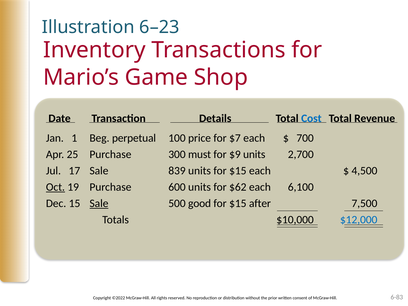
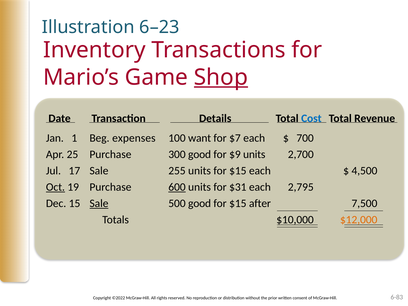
Shop underline: none -> present
perpetual: perpetual -> expenses
price: price -> want
300 must: must -> good
839: 839 -> 255
600 underline: none -> present
$62: $62 -> $31
6,100: 6,100 -> 2,795
$12,000 colour: blue -> orange
